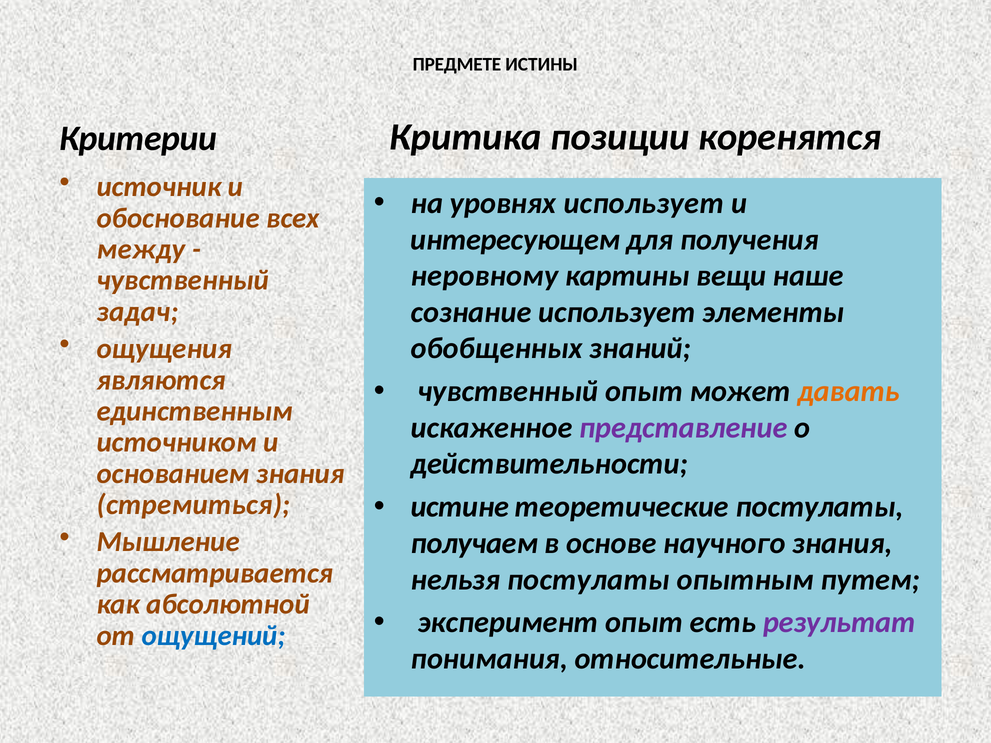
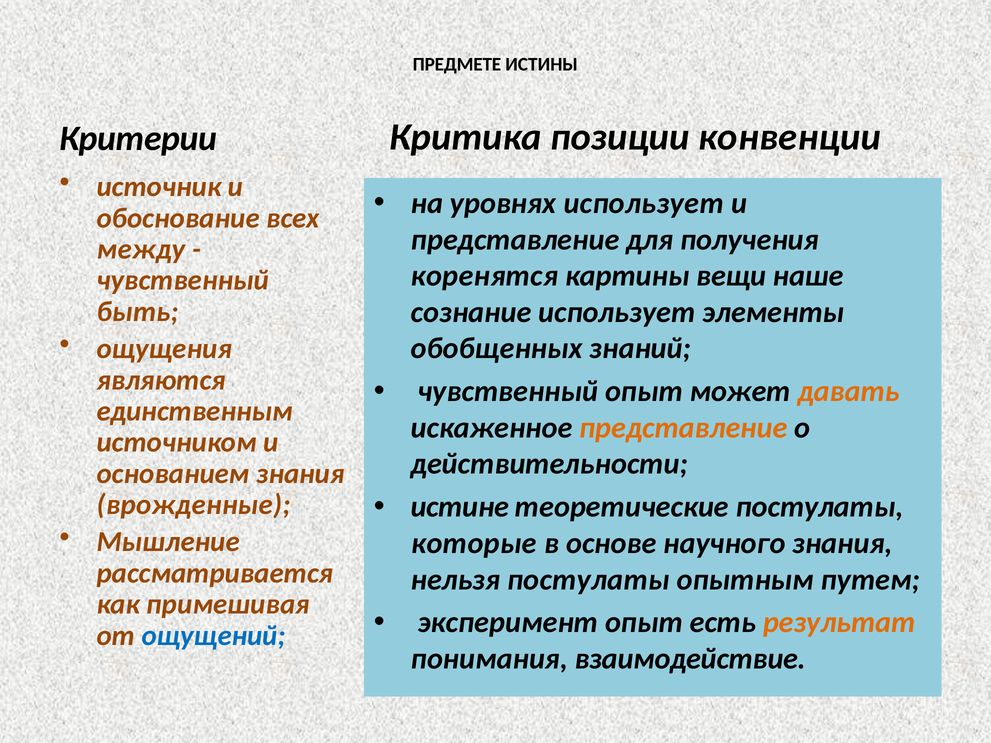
коренятся: коренятся -> конвенции
интересующем at (515, 240): интересующем -> представление
неровному: неровному -> коренятся
задач: задач -> быть
представление at (683, 428) colour: purple -> orange
стремиться: стремиться -> врожденные
получаем: получаем -> которые
абсолютной: абсолютной -> примешивая
результат colour: purple -> orange
относительные: относительные -> взаимодействие
